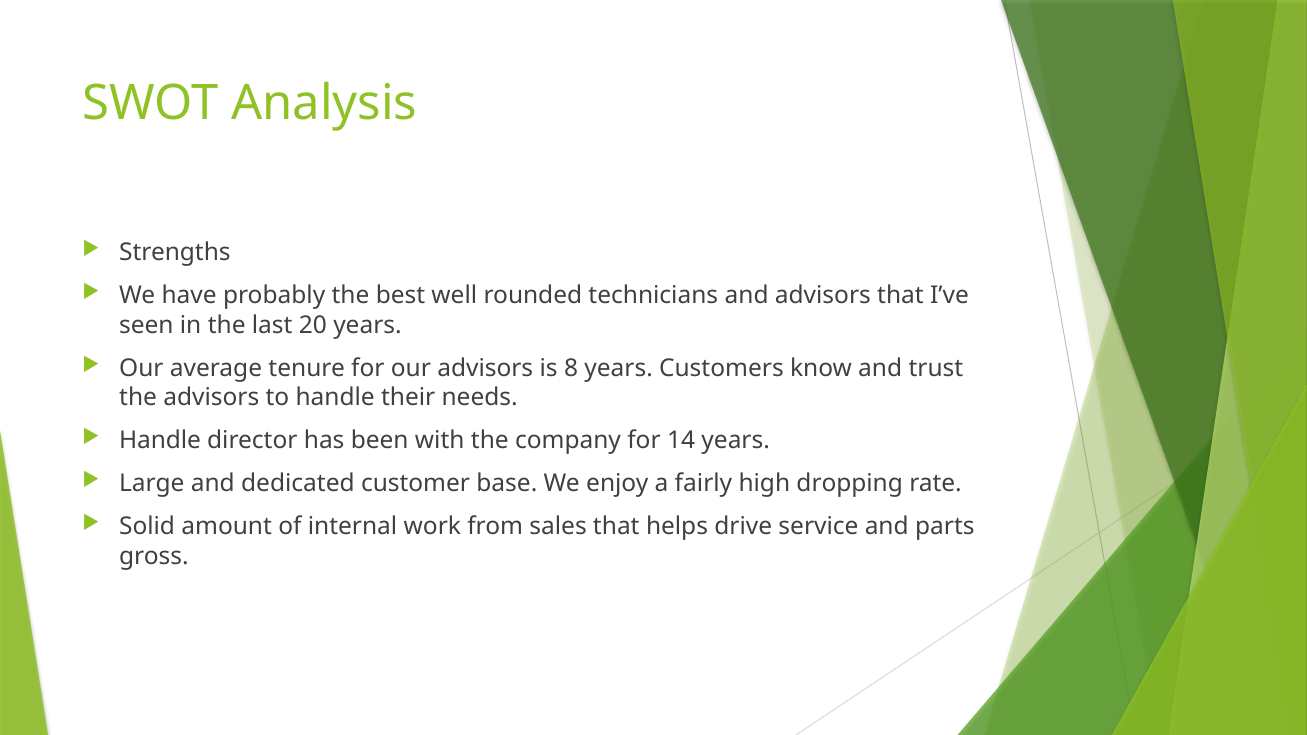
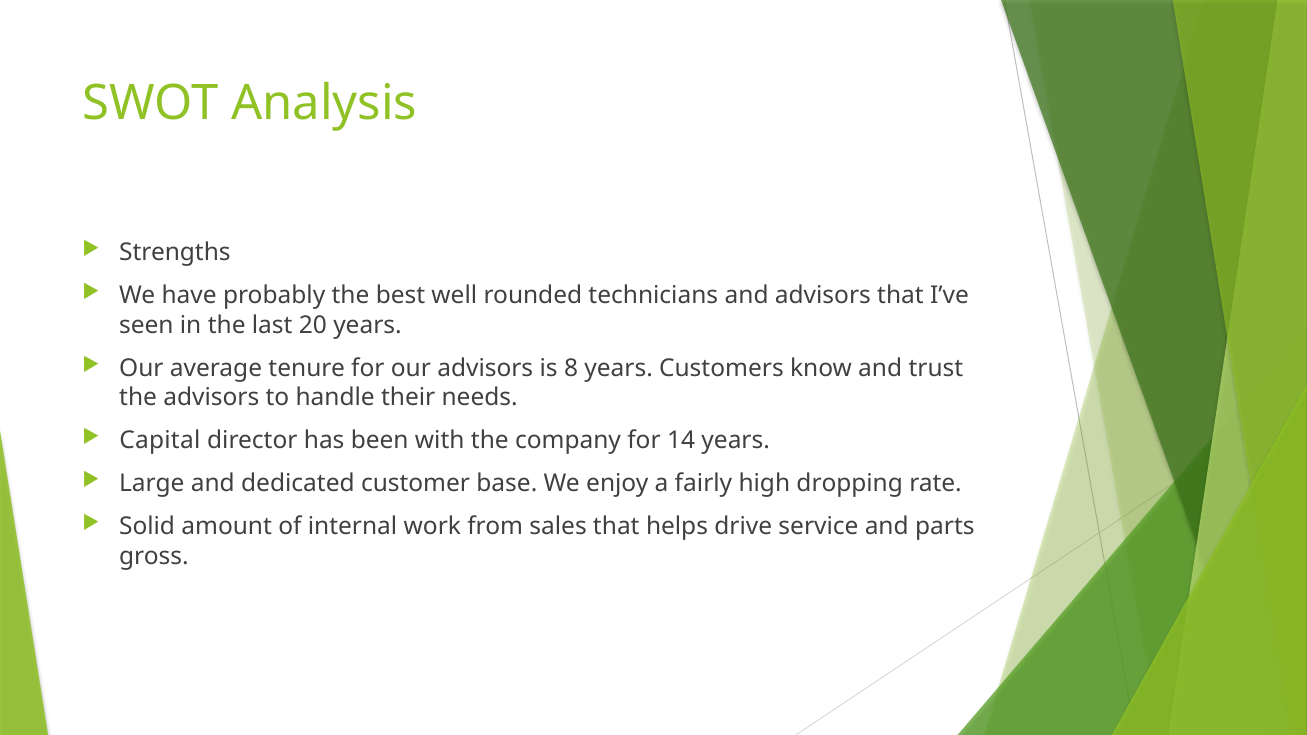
Handle at (160, 441): Handle -> Capital
